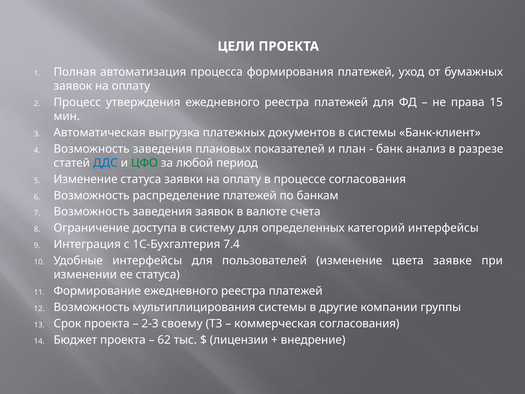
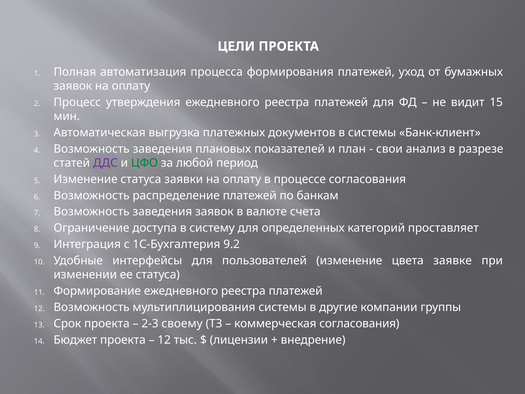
права: права -> видит
банк: банк -> свои
ДДС colour: blue -> purple
категорий интерфейсы: интерфейсы -> проставляет
7.4: 7.4 -> 9.2
62 at (164, 340): 62 -> 12
